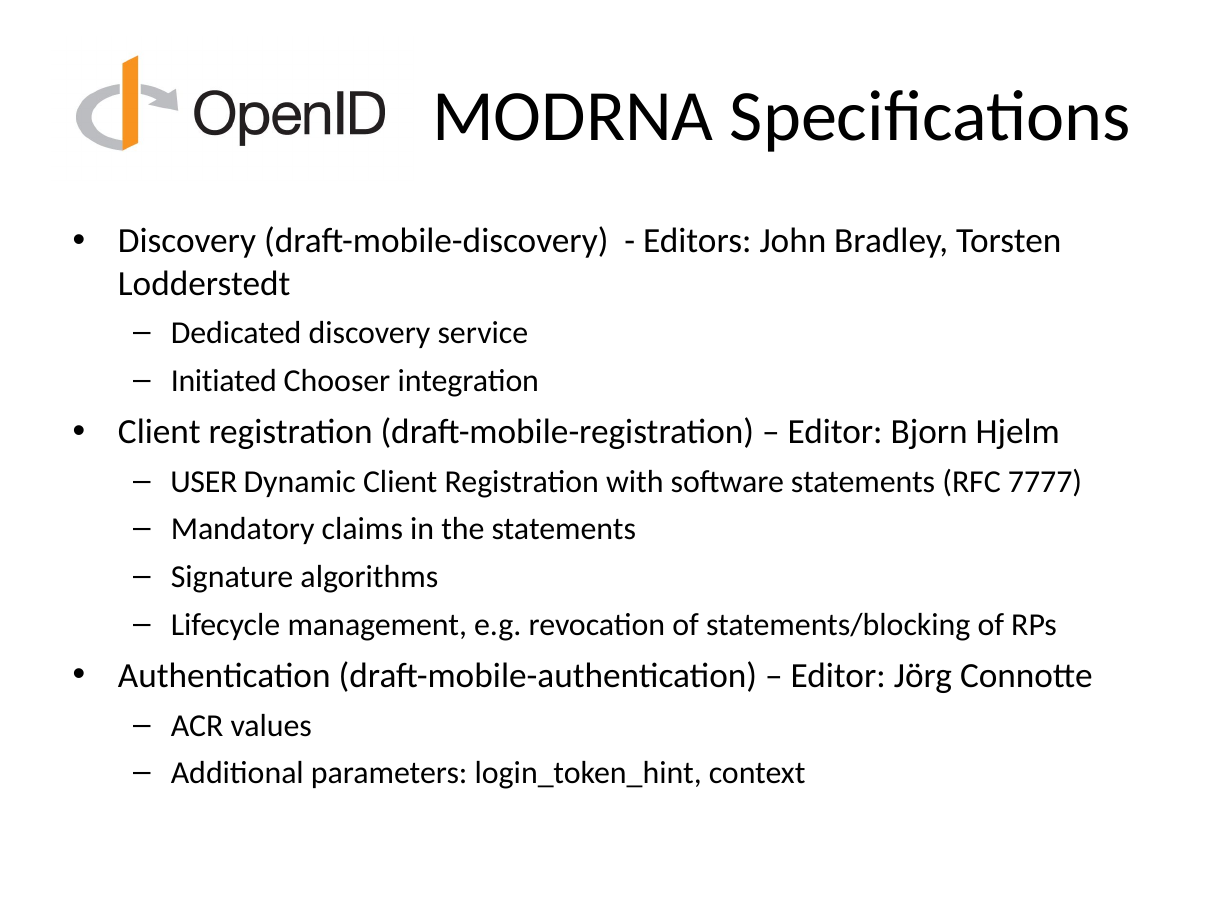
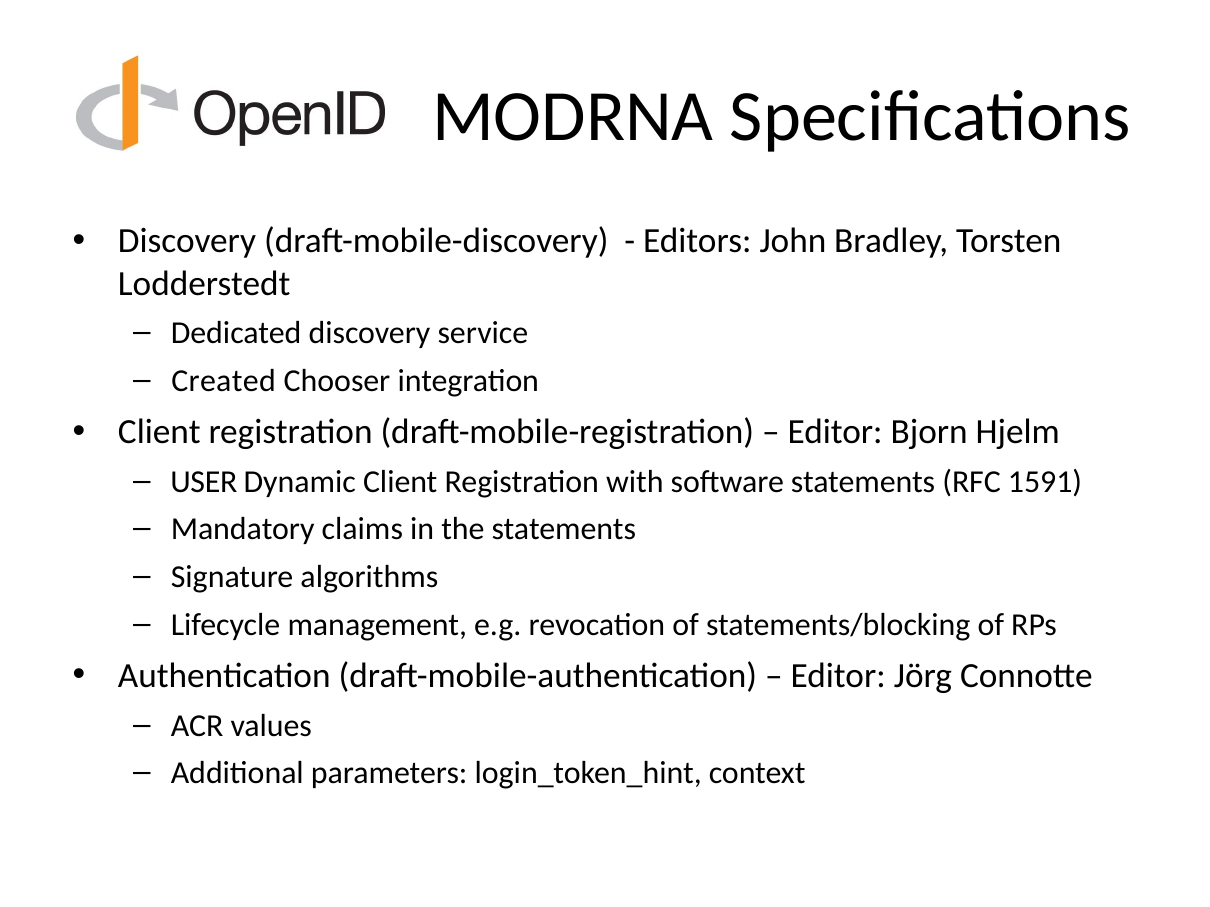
Initiated: Initiated -> Created
7777: 7777 -> 1591
